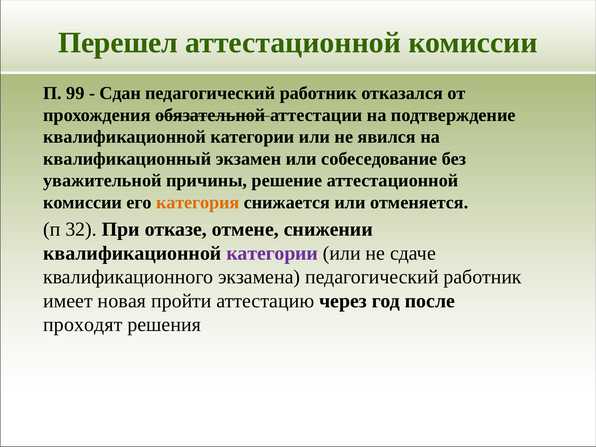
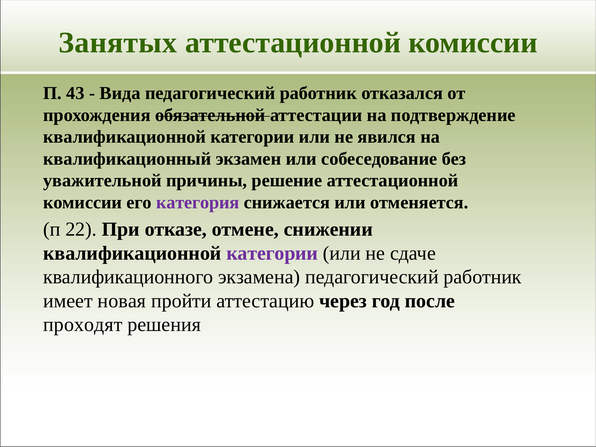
Перешел: Перешел -> Занятых
99: 99 -> 43
Сдан: Сдан -> Вида
категория colour: orange -> purple
32: 32 -> 22
